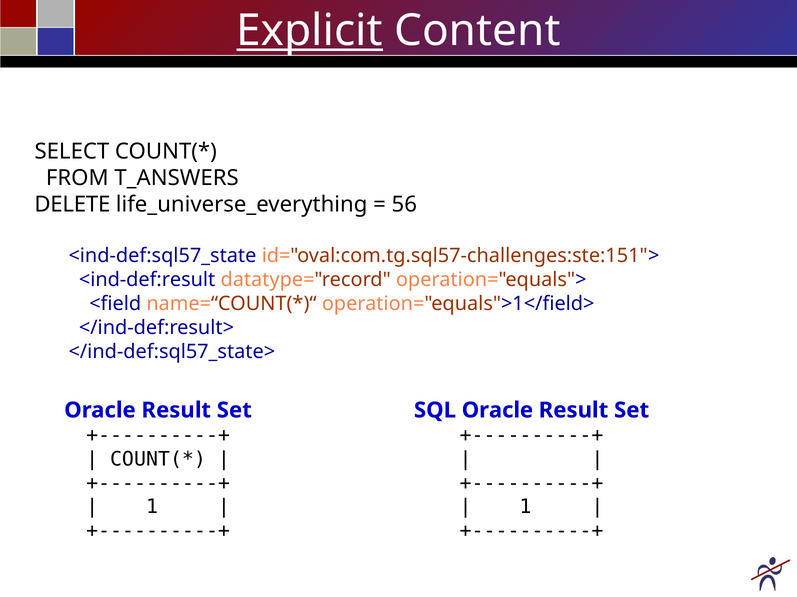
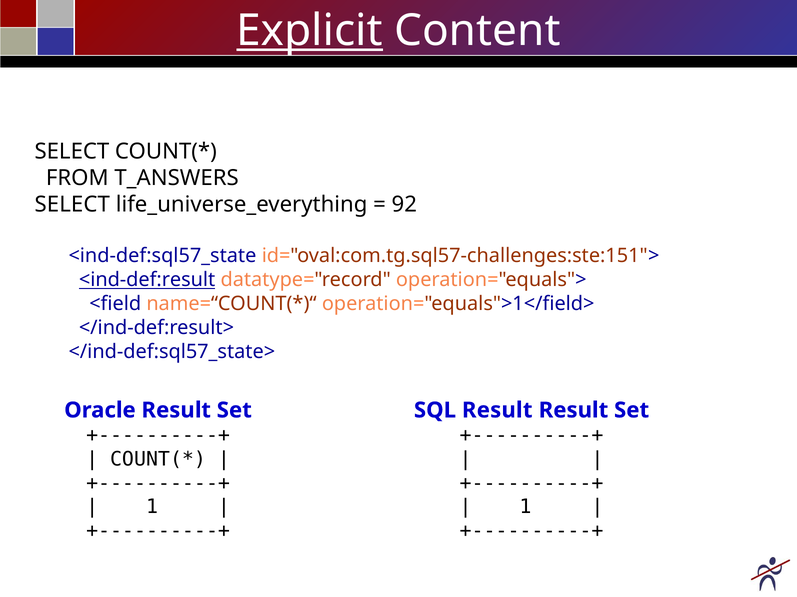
DELETE at (72, 205): DELETE -> SELECT
56: 56 -> 92
<ind-def:result underline: none -> present
SQL Oracle: Oracle -> Result
